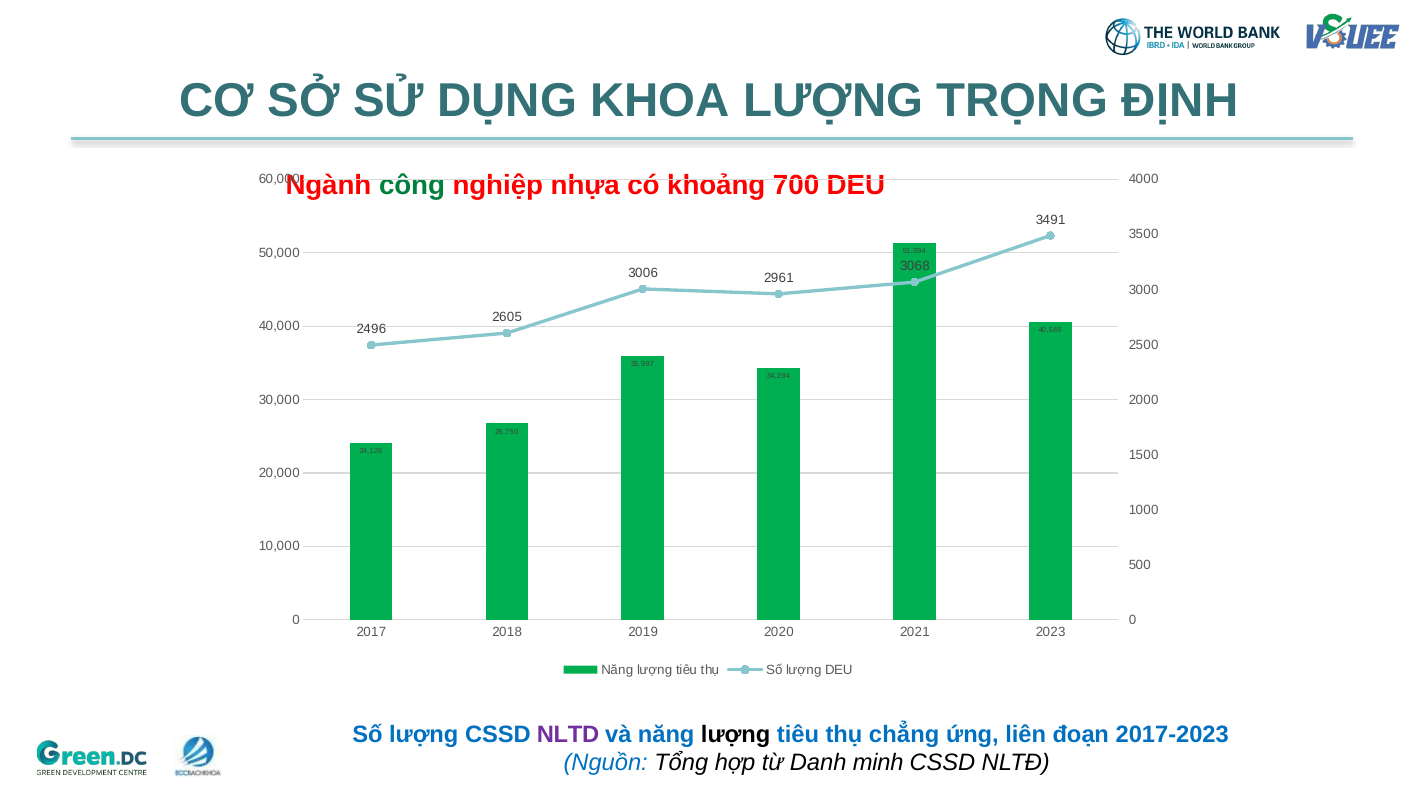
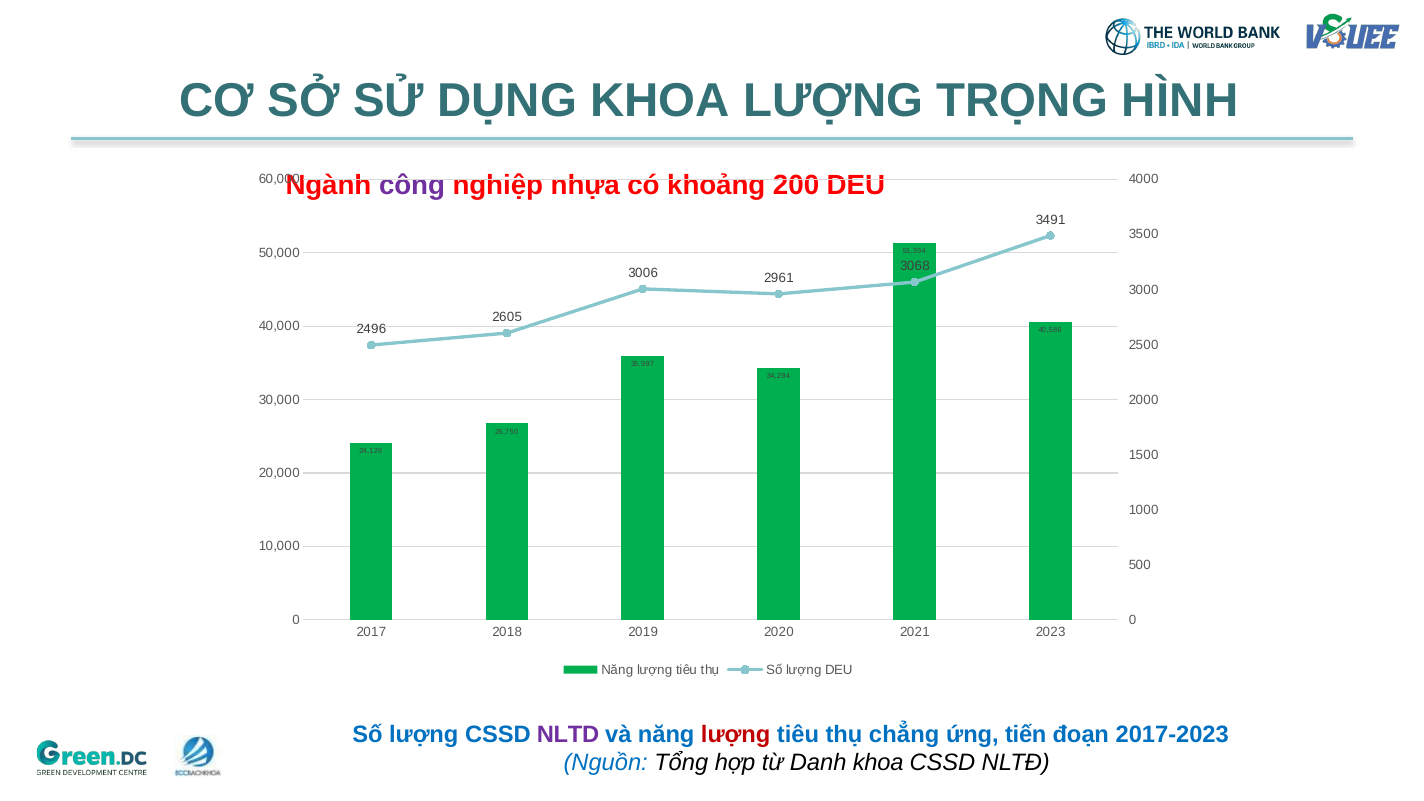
ĐỊNH: ĐỊNH -> HÌNH
công colour: green -> purple
700: 700 -> 200
lượng at (736, 734) colour: black -> red
liên: liên -> tiến
Danh minh: minh -> khoa
